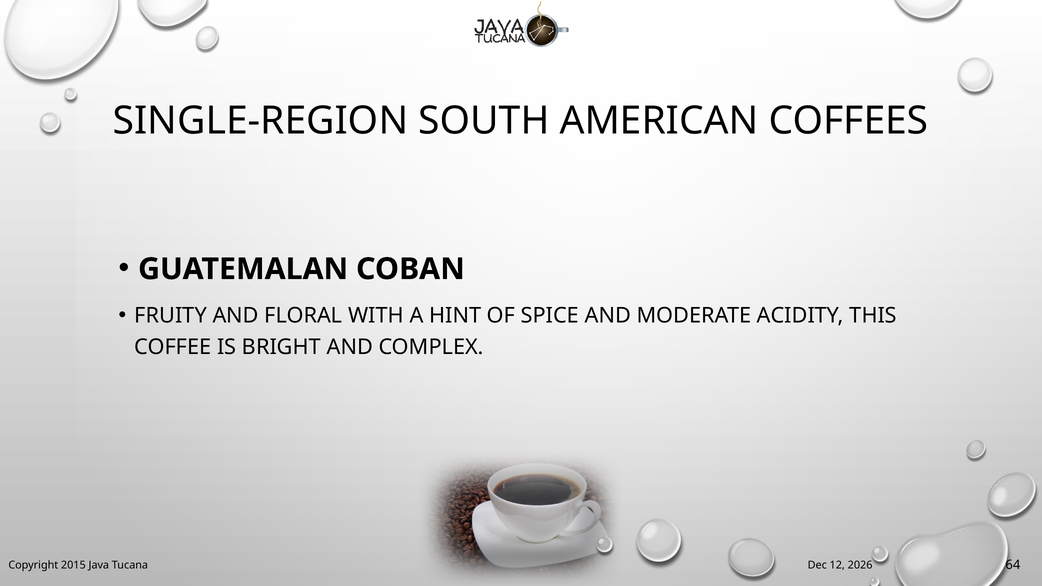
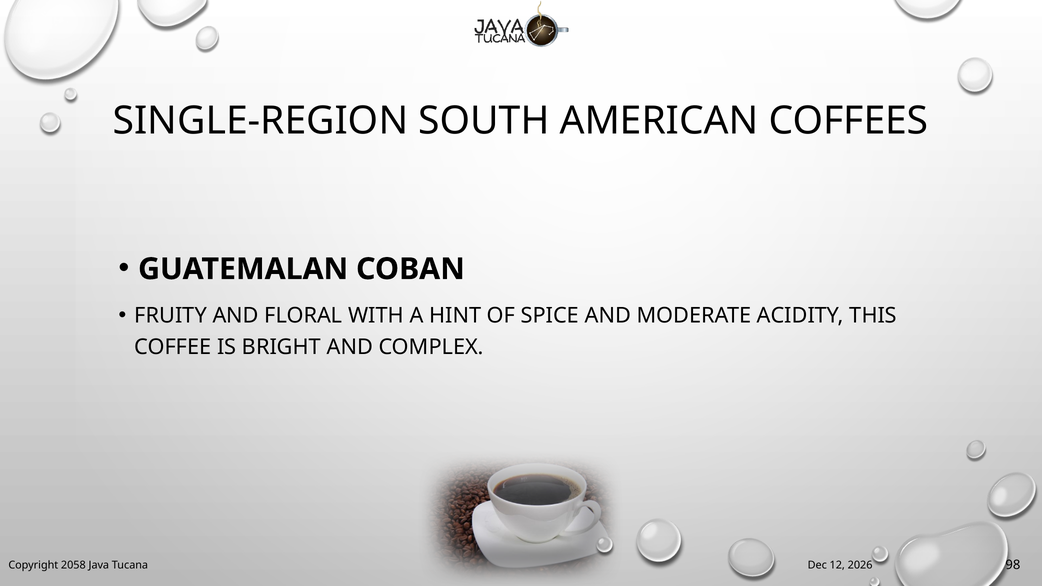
2015: 2015 -> 2058
64: 64 -> 98
